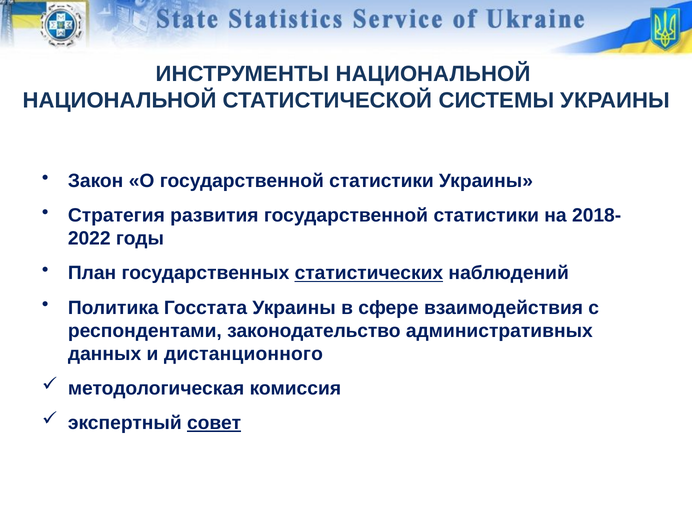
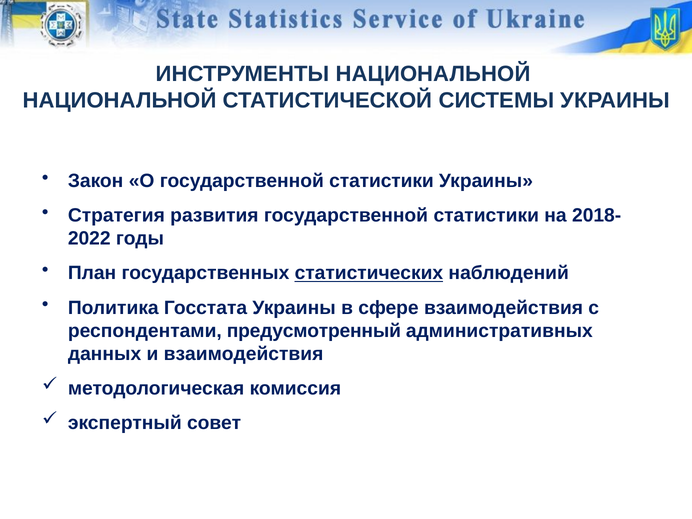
законодательство: законодательство -> предусмотренный
и дистанционного: дистанционного -> взаимодействия
совет underline: present -> none
